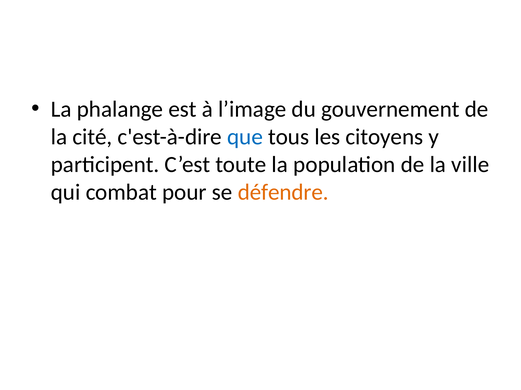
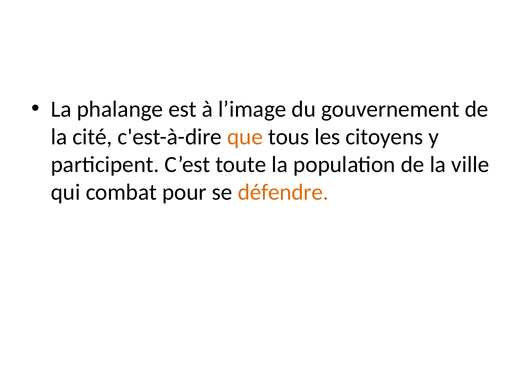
que colour: blue -> orange
